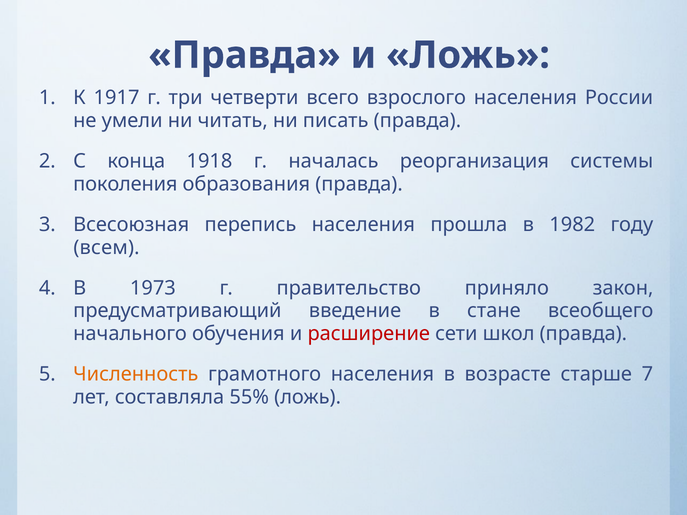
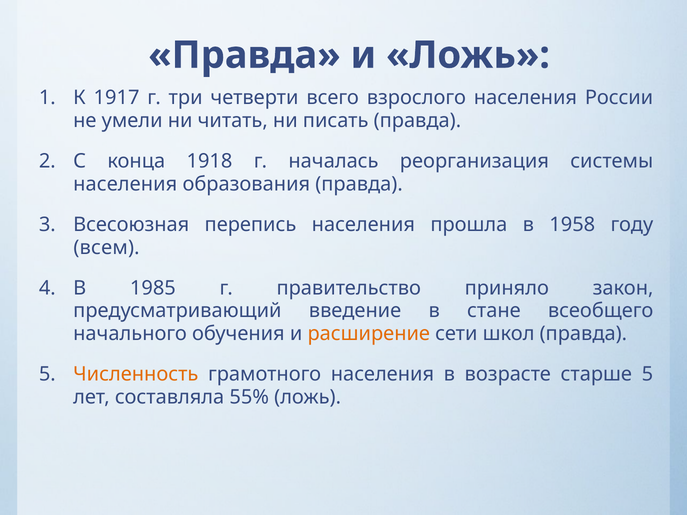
поколения at (125, 184): поколения -> населения
1982: 1982 -> 1958
1973: 1973 -> 1985
расширение colour: red -> orange
старше 7: 7 -> 5
